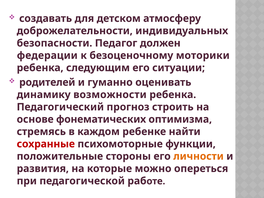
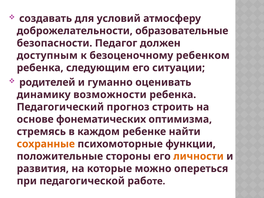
детском: детском -> условий
индивидуальных: индивидуальных -> образовательные
федерации: федерации -> доступным
моторики: моторики -> ребенком
сохранные colour: red -> orange
